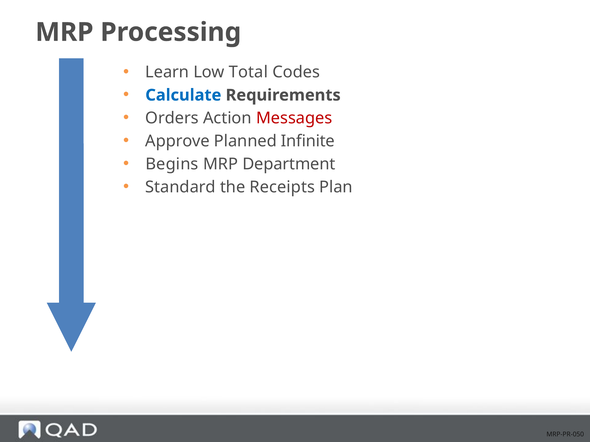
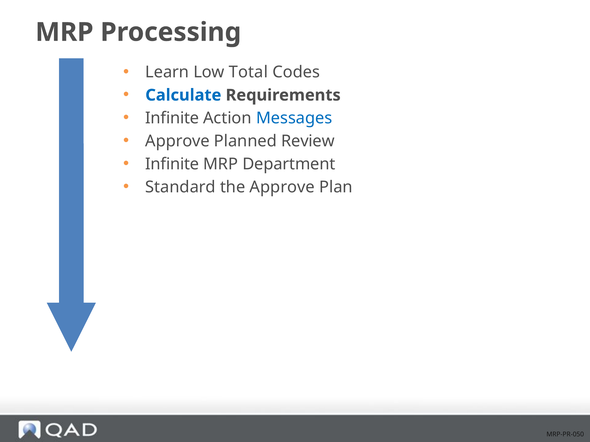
Orders at (172, 118): Orders -> Infinite
Messages colour: red -> blue
Infinite: Infinite -> Review
Begins at (172, 164): Begins -> Infinite
the Receipts: Receipts -> Approve
